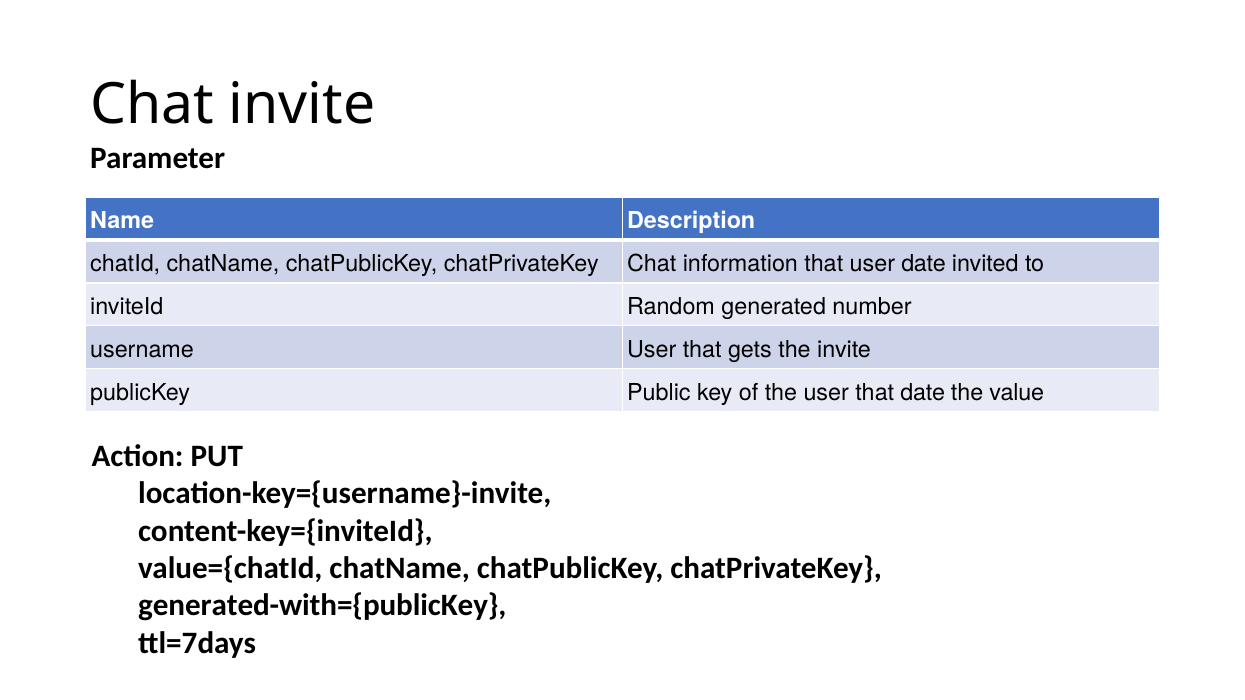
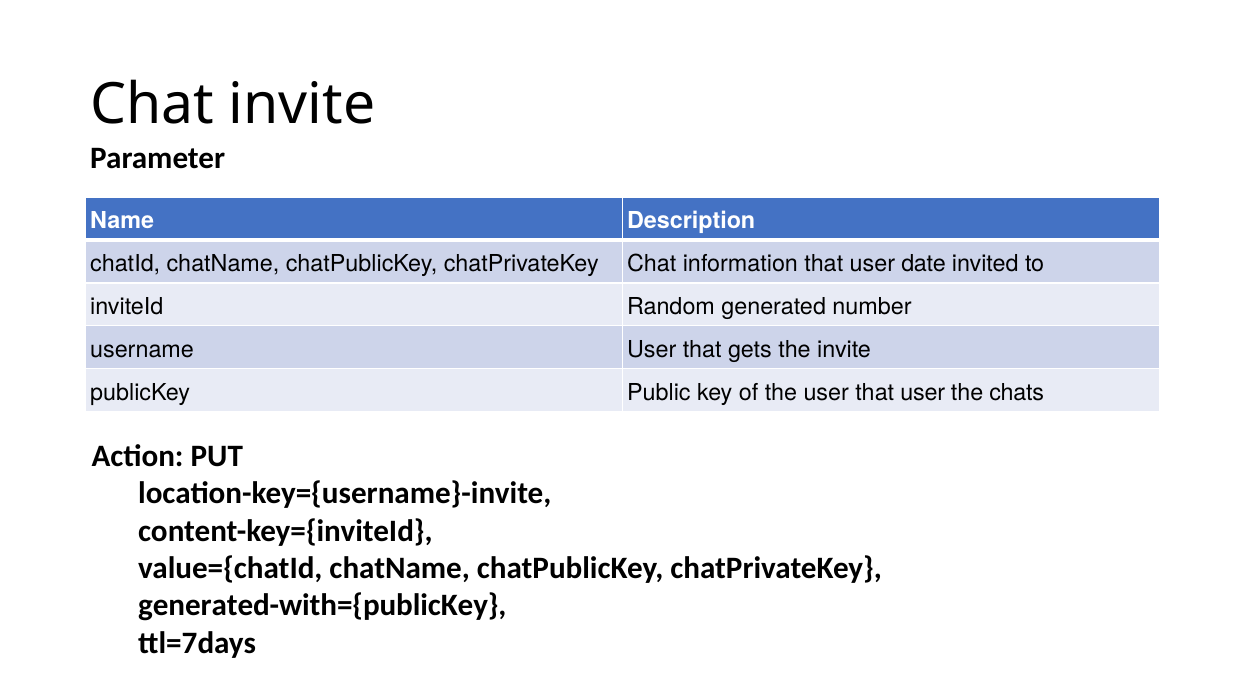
user that date: date -> user
value: value -> chats
